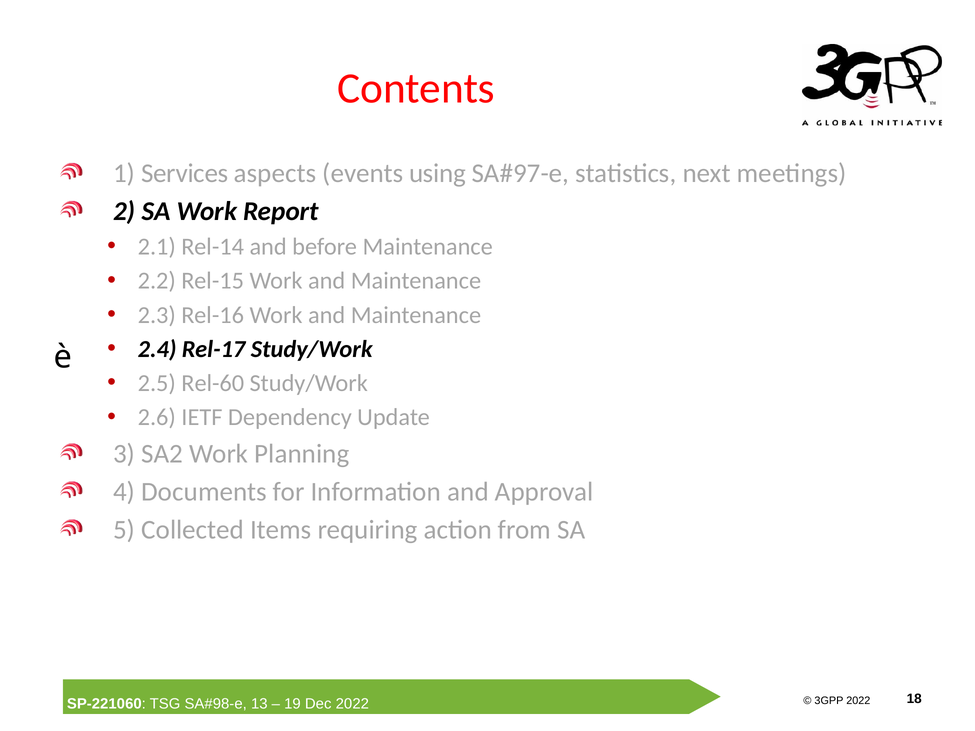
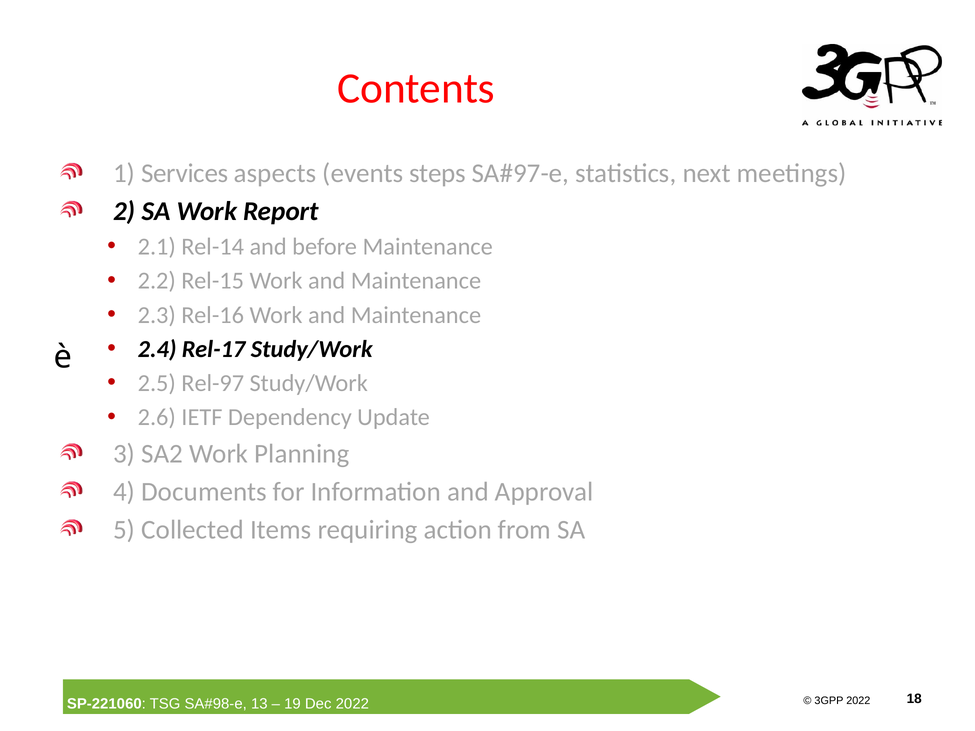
using: using -> steps
Rel-60: Rel-60 -> Rel-97
